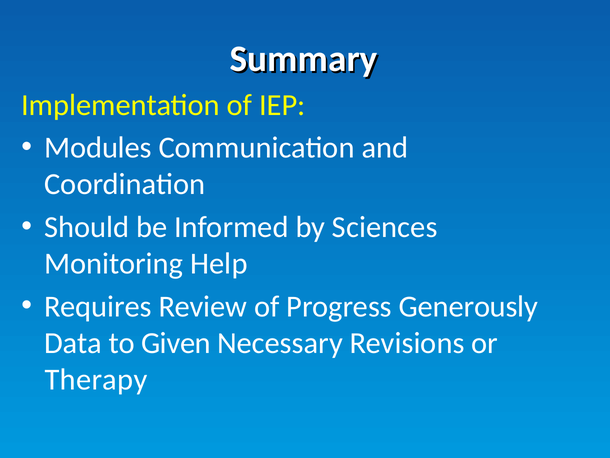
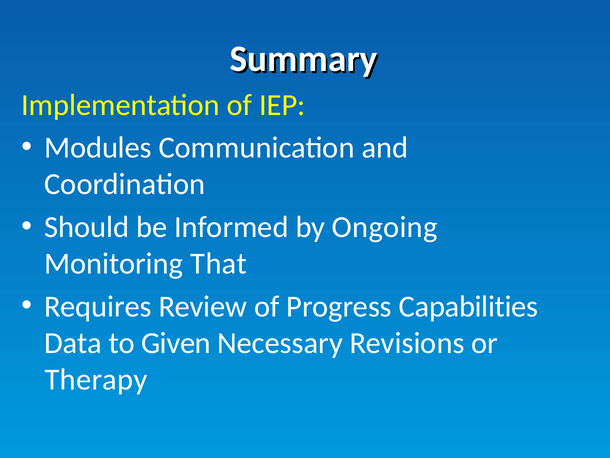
Sciences: Sciences -> Ongoing
Help: Help -> That
Generously: Generously -> Capabilities
